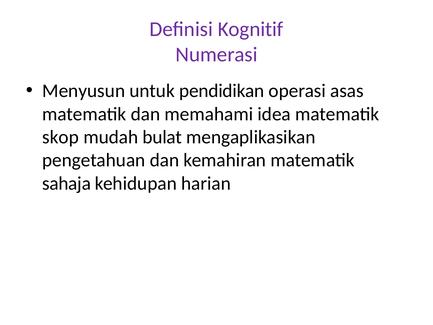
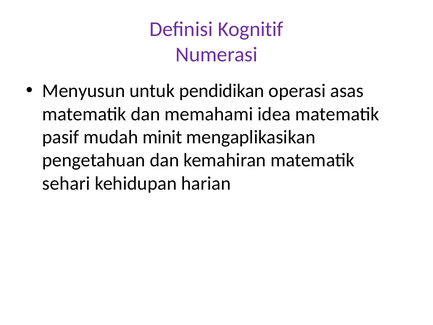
skop: skop -> pasif
bulat: bulat -> minit
sahaja: sahaja -> sehari
